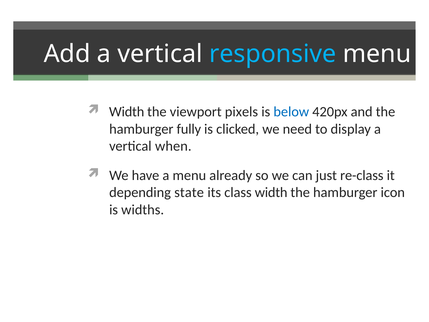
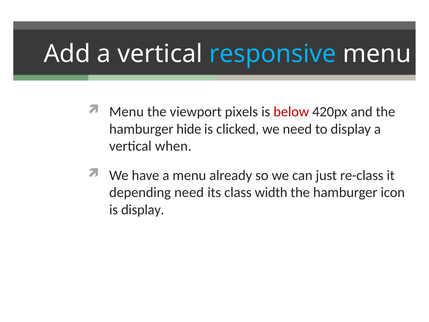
Width at (127, 112): Width -> Menu
below colour: blue -> red
fully: fully -> hide
depending state: state -> need
is widths: widths -> display
